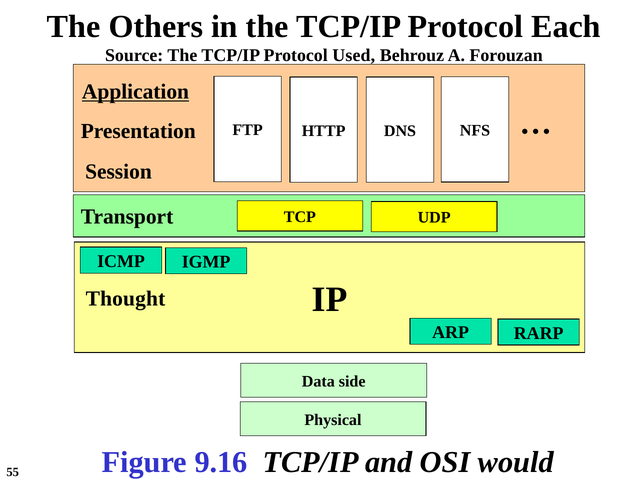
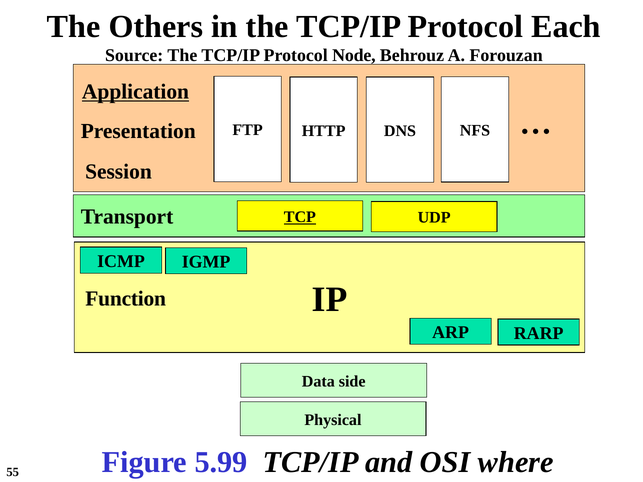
Used: Used -> Node
TCP underline: none -> present
Thought: Thought -> Function
9.16: 9.16 -> 5.99
would: would -> where
